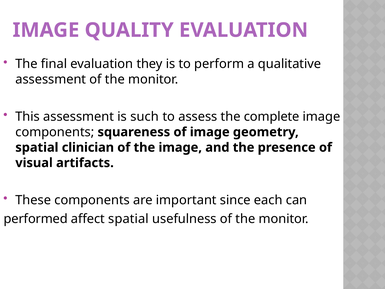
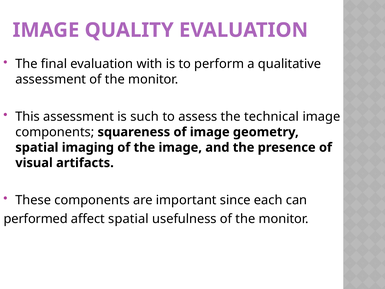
they: they -> with
complete: complete -> technical
clinician: clinician -> imaging
